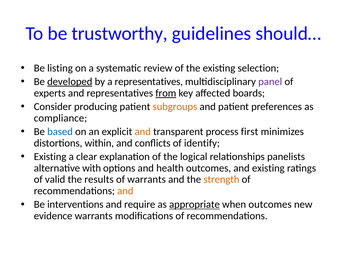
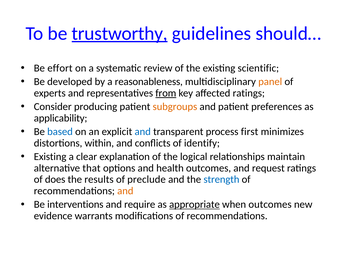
trustworthy underline: none -> present
listing: listing -> effort
selection: selection -> scientific
developed underline: present -> none
a representatives: representatives -> reasonableness
panel colour: purple -> orange
affected boards: boards -> ratings
compliance: compliance -> applicability
and at (143, 132) colour: orange -> blue
panelists: panelists -> maintain
with: with -> that
and existing: existing -> request
valid: valid -> does
of warrants: warrants -> preclude
strength colour: orange -> blue
